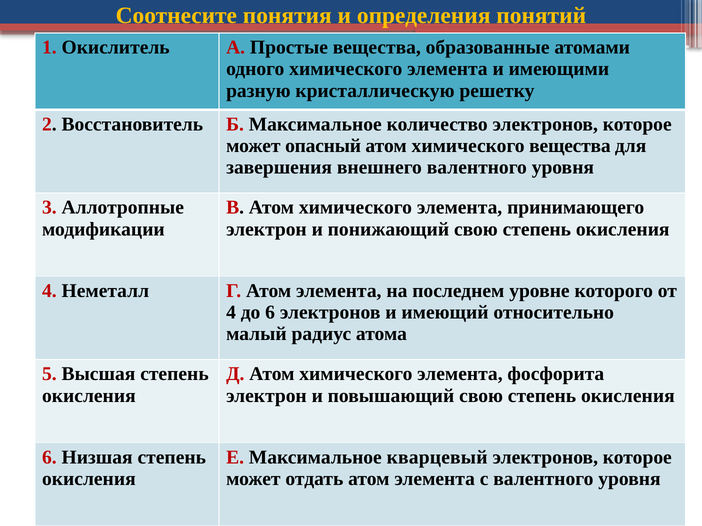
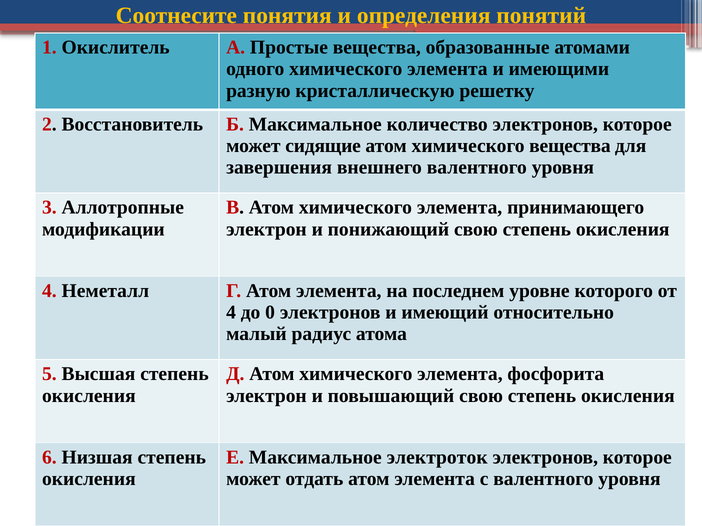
опасный: опасный -> сидящие
до 6: 6 -> 0
кварцевый: кварцевый -> электроток
